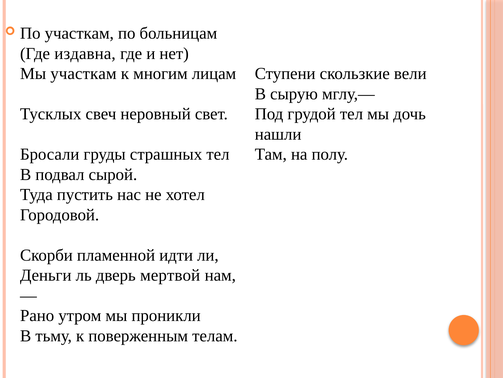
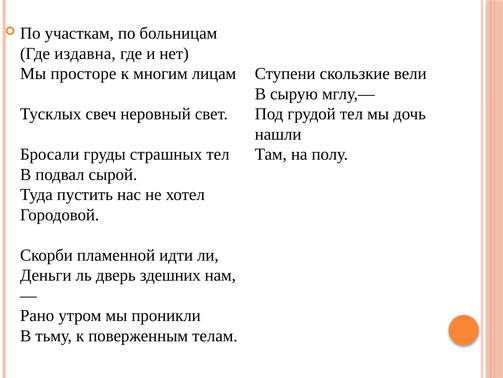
Мы участкам: участкам -> просторе
мертвой: мертвой -> здешних
